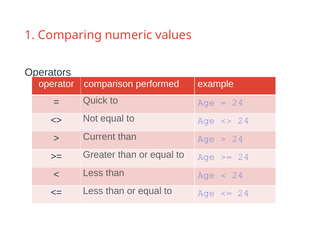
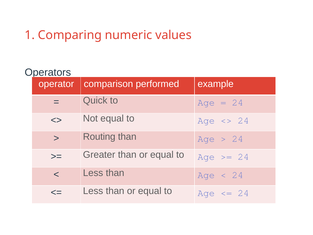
Current: Current -> Routing
